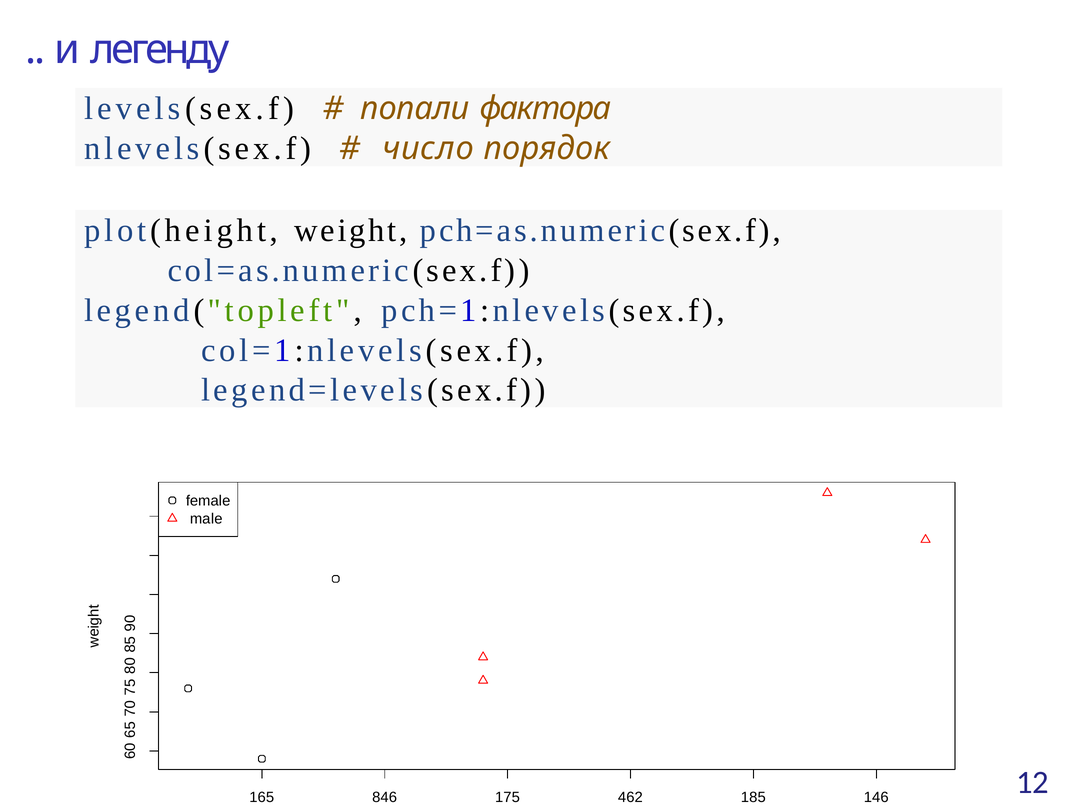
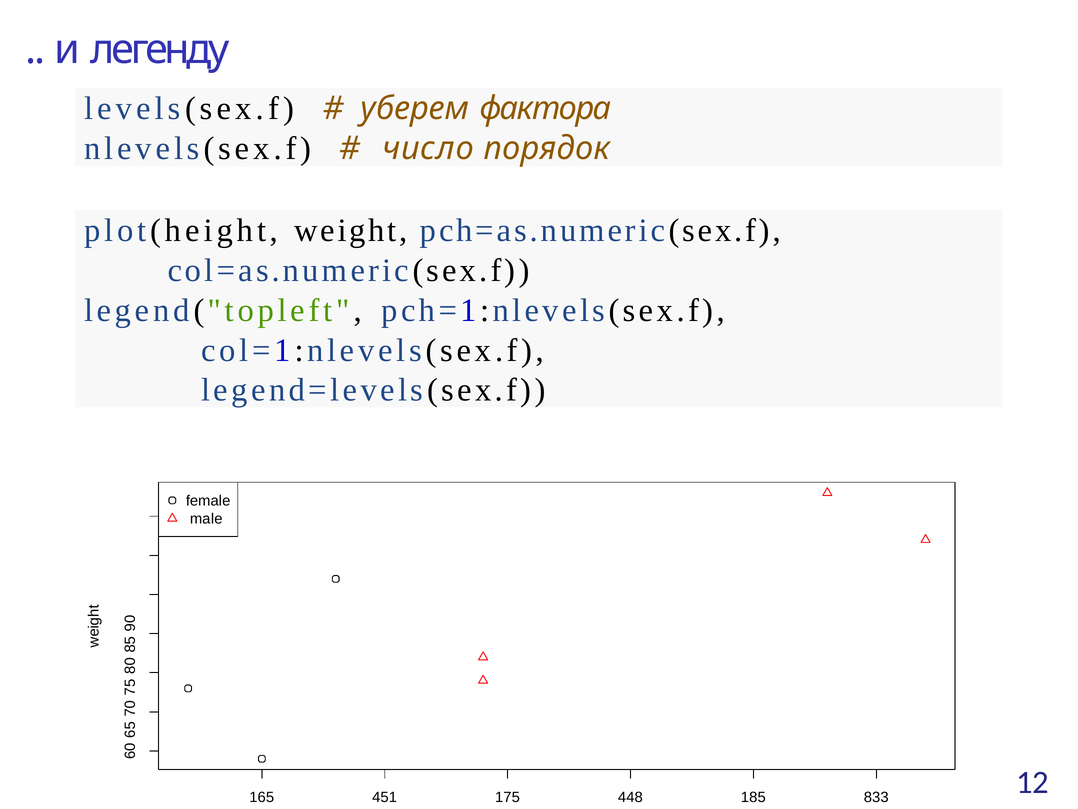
попали: попали -> уберем
846: 846 -> 451
462: 462 -> 448
146: 146 -> 833
